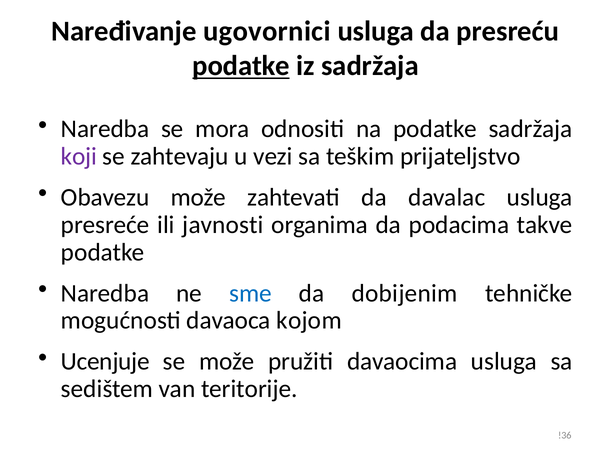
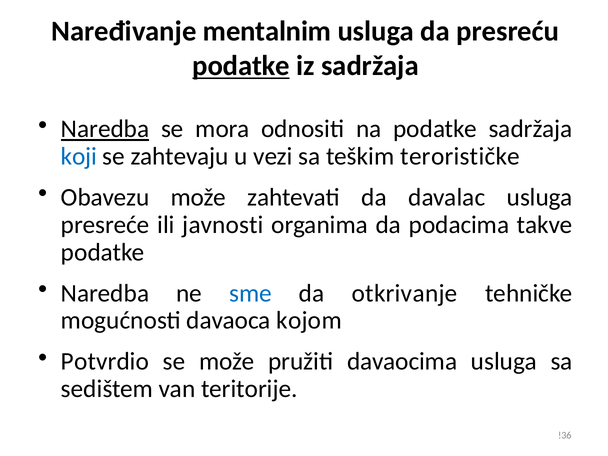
ugovornici: ugovornici -> mentalnim
Naredba at (105, 129) underline: none -> present
koji colour: purple -> blue
prijateljstvo: prijateljstvo -> terorističke
dobijenim: dobijenim -> otkrivanje
Ucenjuje: Ucenjuje -> Potvrdio
